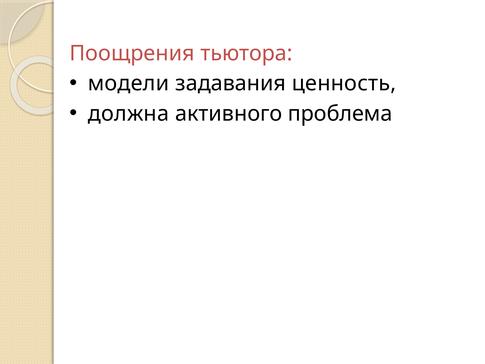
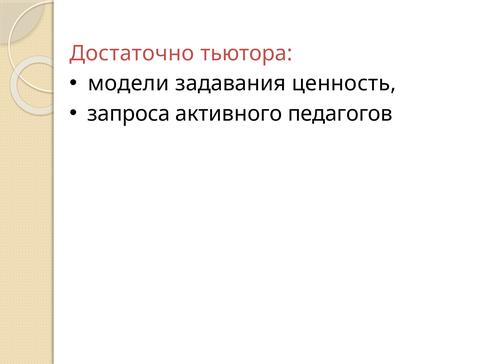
Поощрения: Поощрения -> Достаточно
должна: должна -> запроса
проблема: проблема -> педагогов
